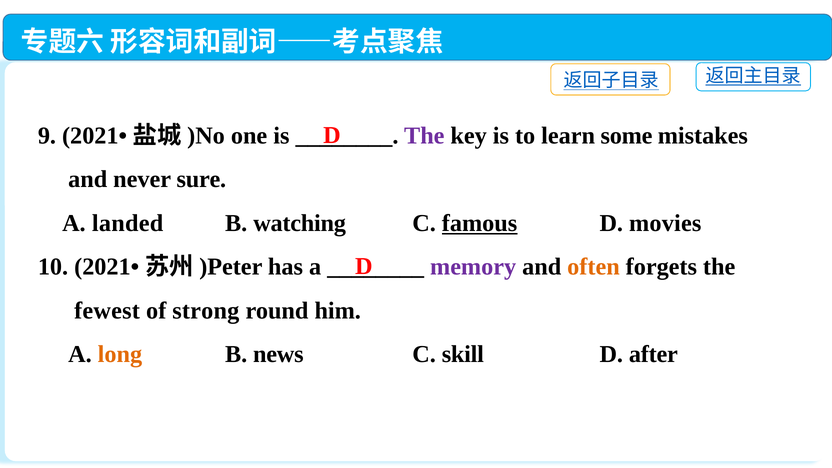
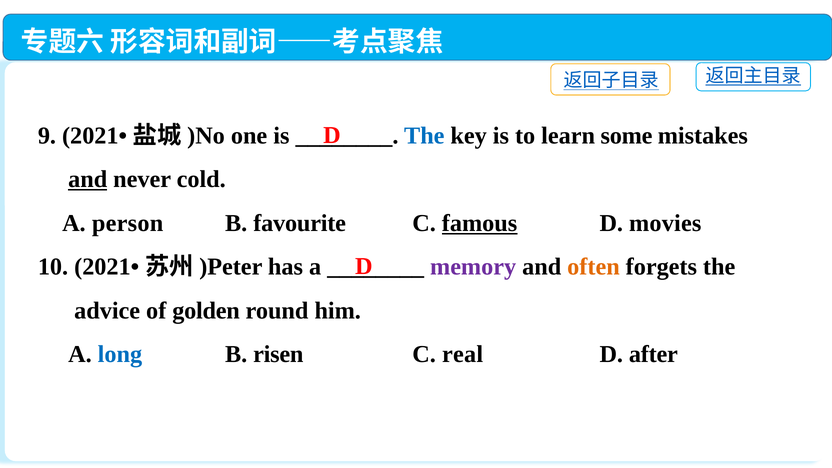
The at (424, 136) colour: purple -> blue
and at (88, 179) underline: none -> present
sure: sure -> cold
landed: landed -> person
watching: watching -> favourite
fewest: fewest -> advice
strong: strong -> golden
long colour: orange -> blue
news: news -> risen
skill: skill -> real
